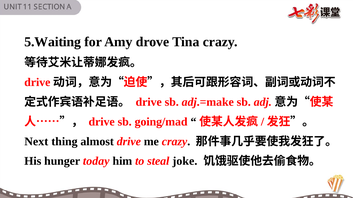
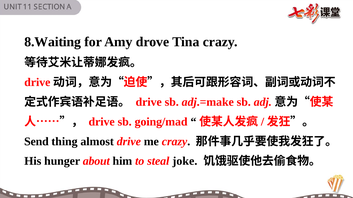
5.Waiting: 5.Waiting -> 8.Waiting
Next: Next -> Send
today: today -> about
